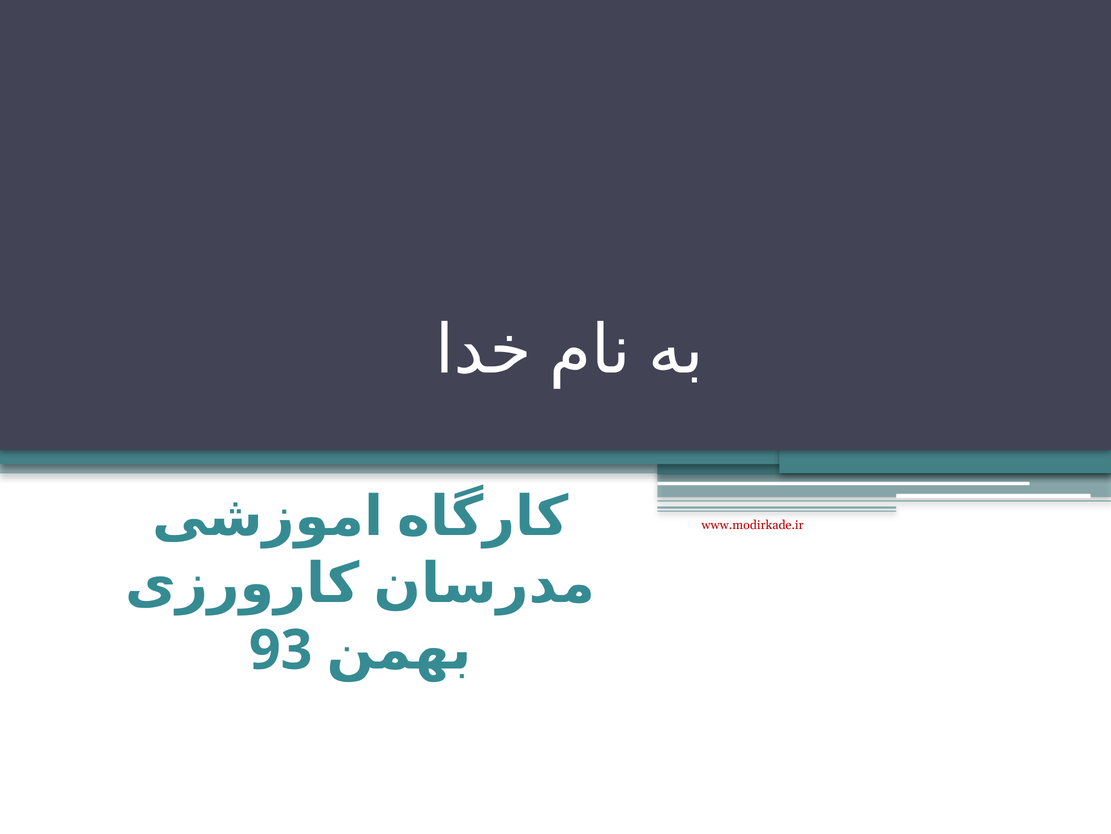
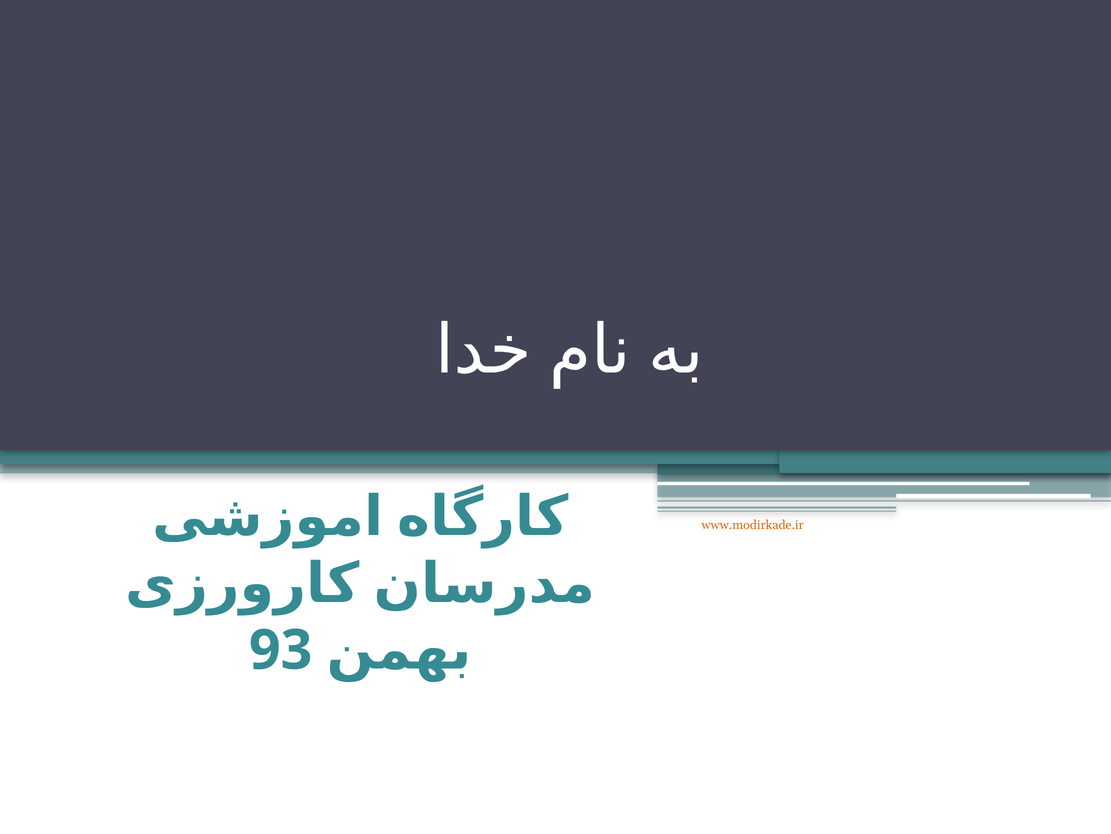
www.modirkade.ir colour: red -> orange
